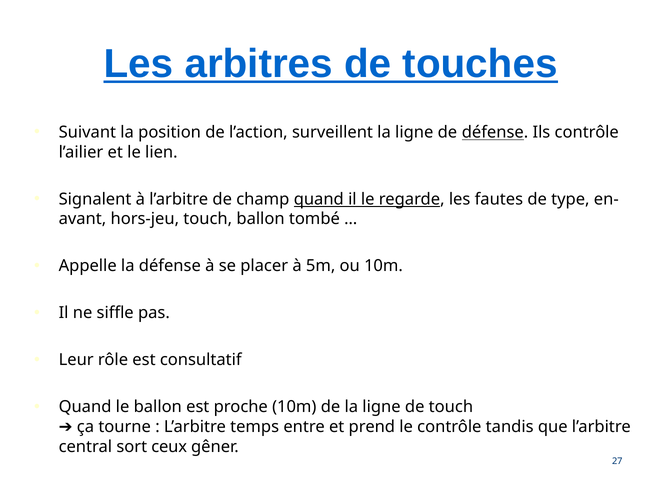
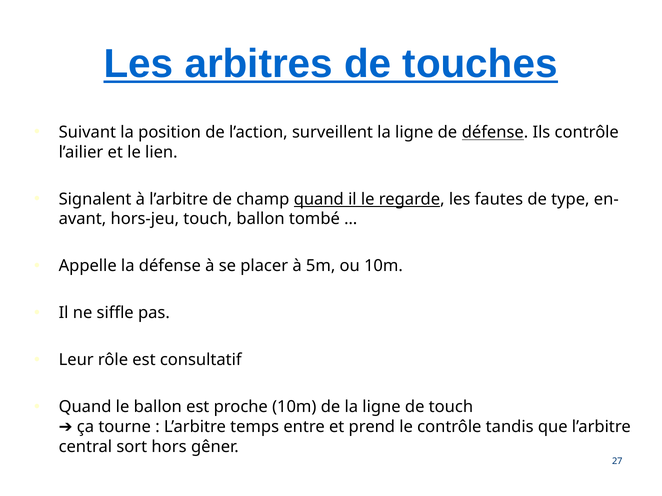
ceux: ceux -> hors
